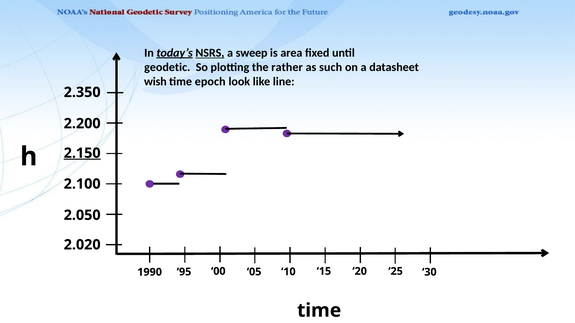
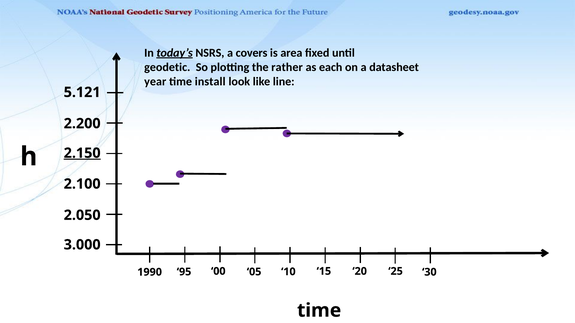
NSRS underline: present -> none
sweep: sweep -> covers
such: such -> each
wish: wish -> year
epoch: epoch -> install
2.350: 2.350 -> 5.121
2.020: 2.020 -> 3.000
